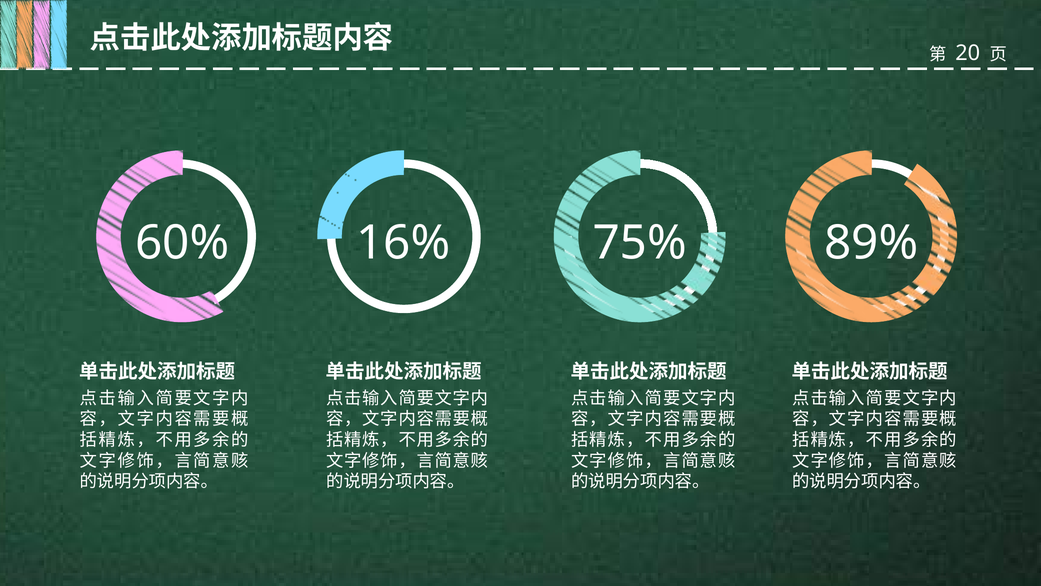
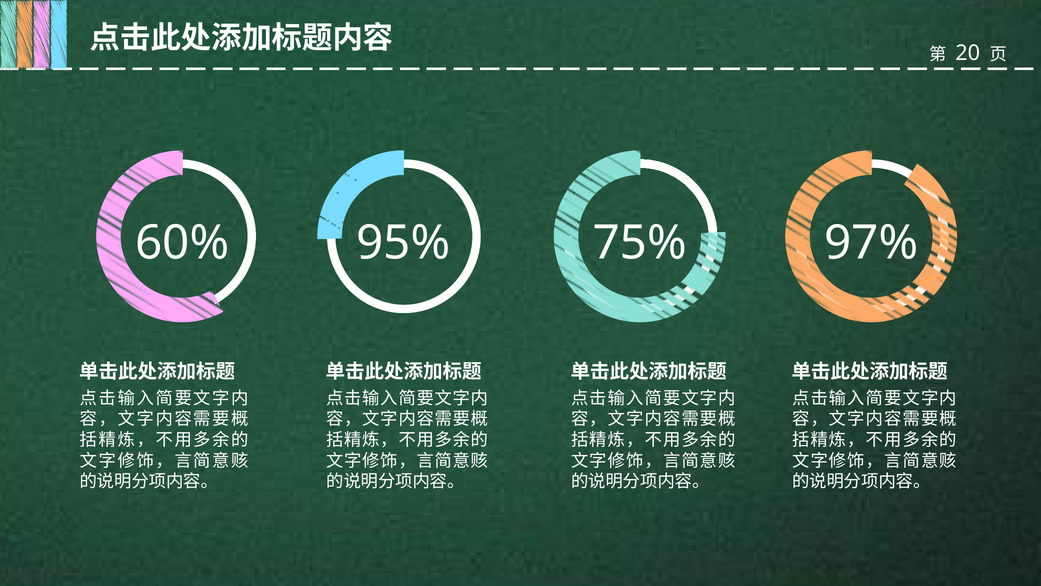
16%: 16% -> 95%
89%: 89% -> 97%
